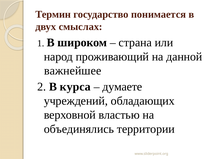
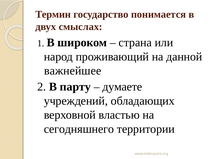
курса: курса -> парту
объединялись: объединялись -> сегодняшнего
